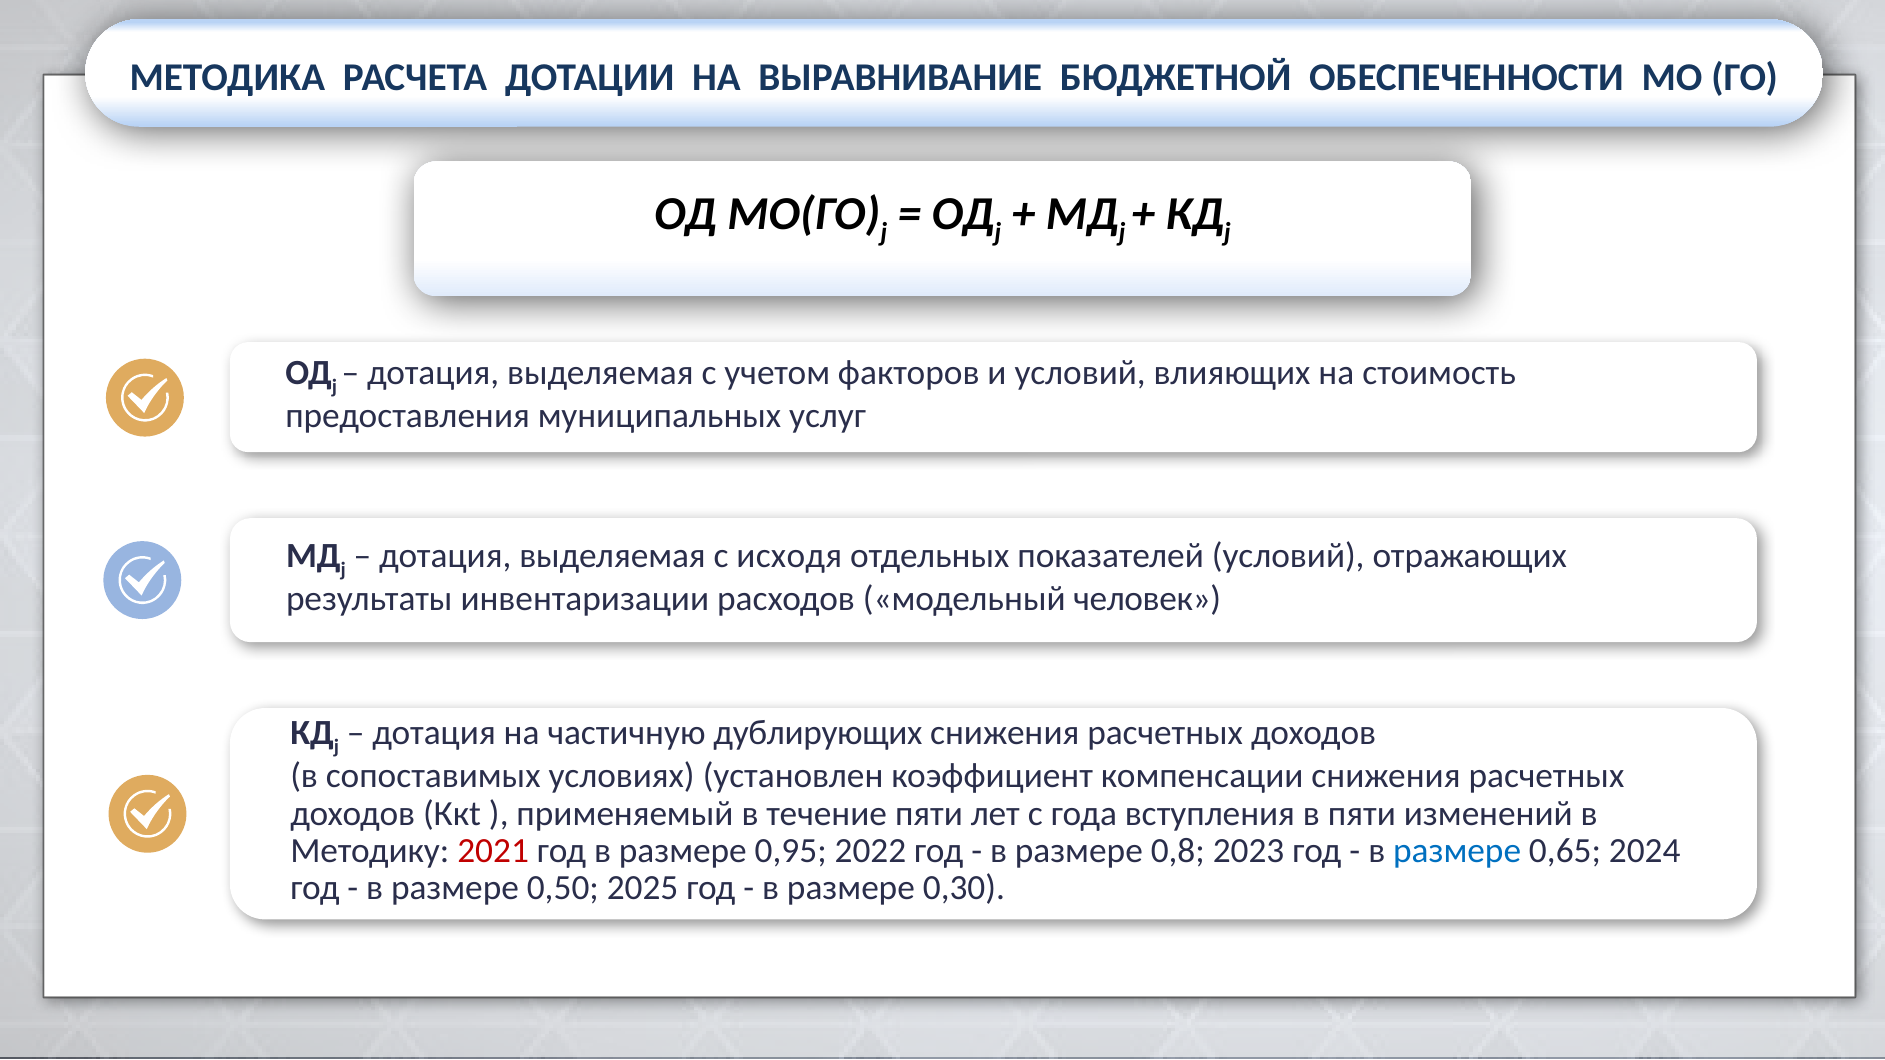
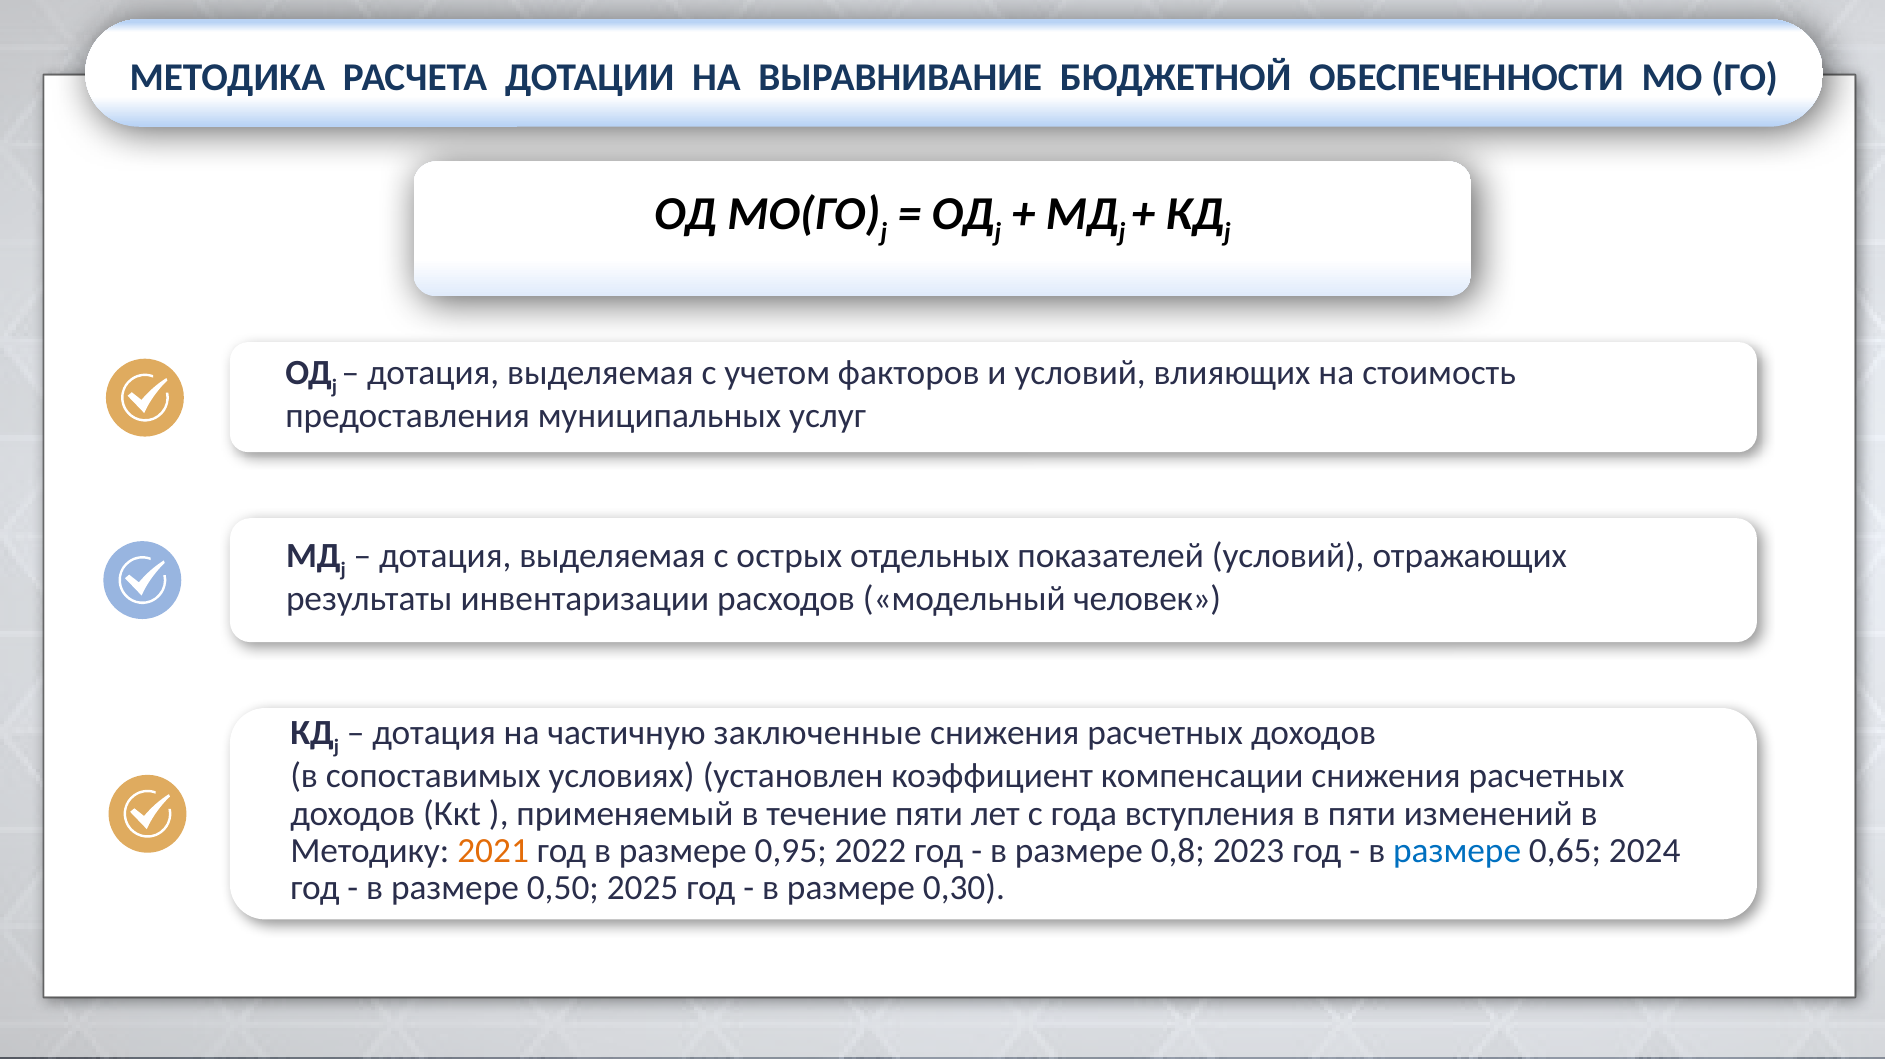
исходя: исходя -> острых
дублирующих: дублирующих -> заключенные
2021 colour: red -> orange
